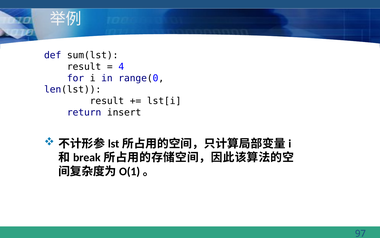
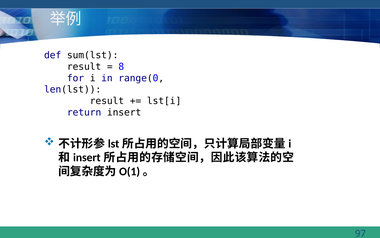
4: 4 -> 8
break at (87, 157): break -> insert
